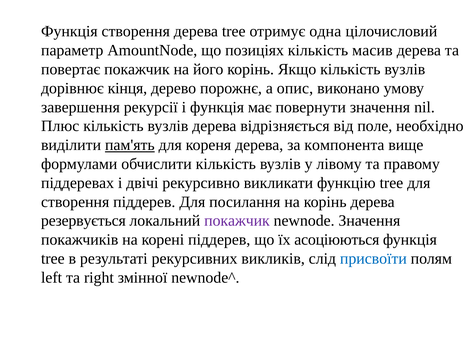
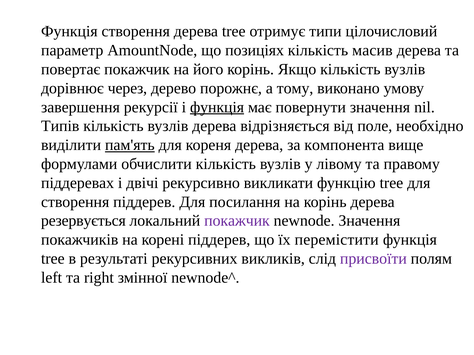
одна: одна -> типи
кінця: кінця -> через
опис: опис -> тому
функція at (217, 107) underline: none -> present
Плюс: Плюс -> Типів
асоціюються: асоціюються -> перемістити
присвоїти colour: blue -> purple
